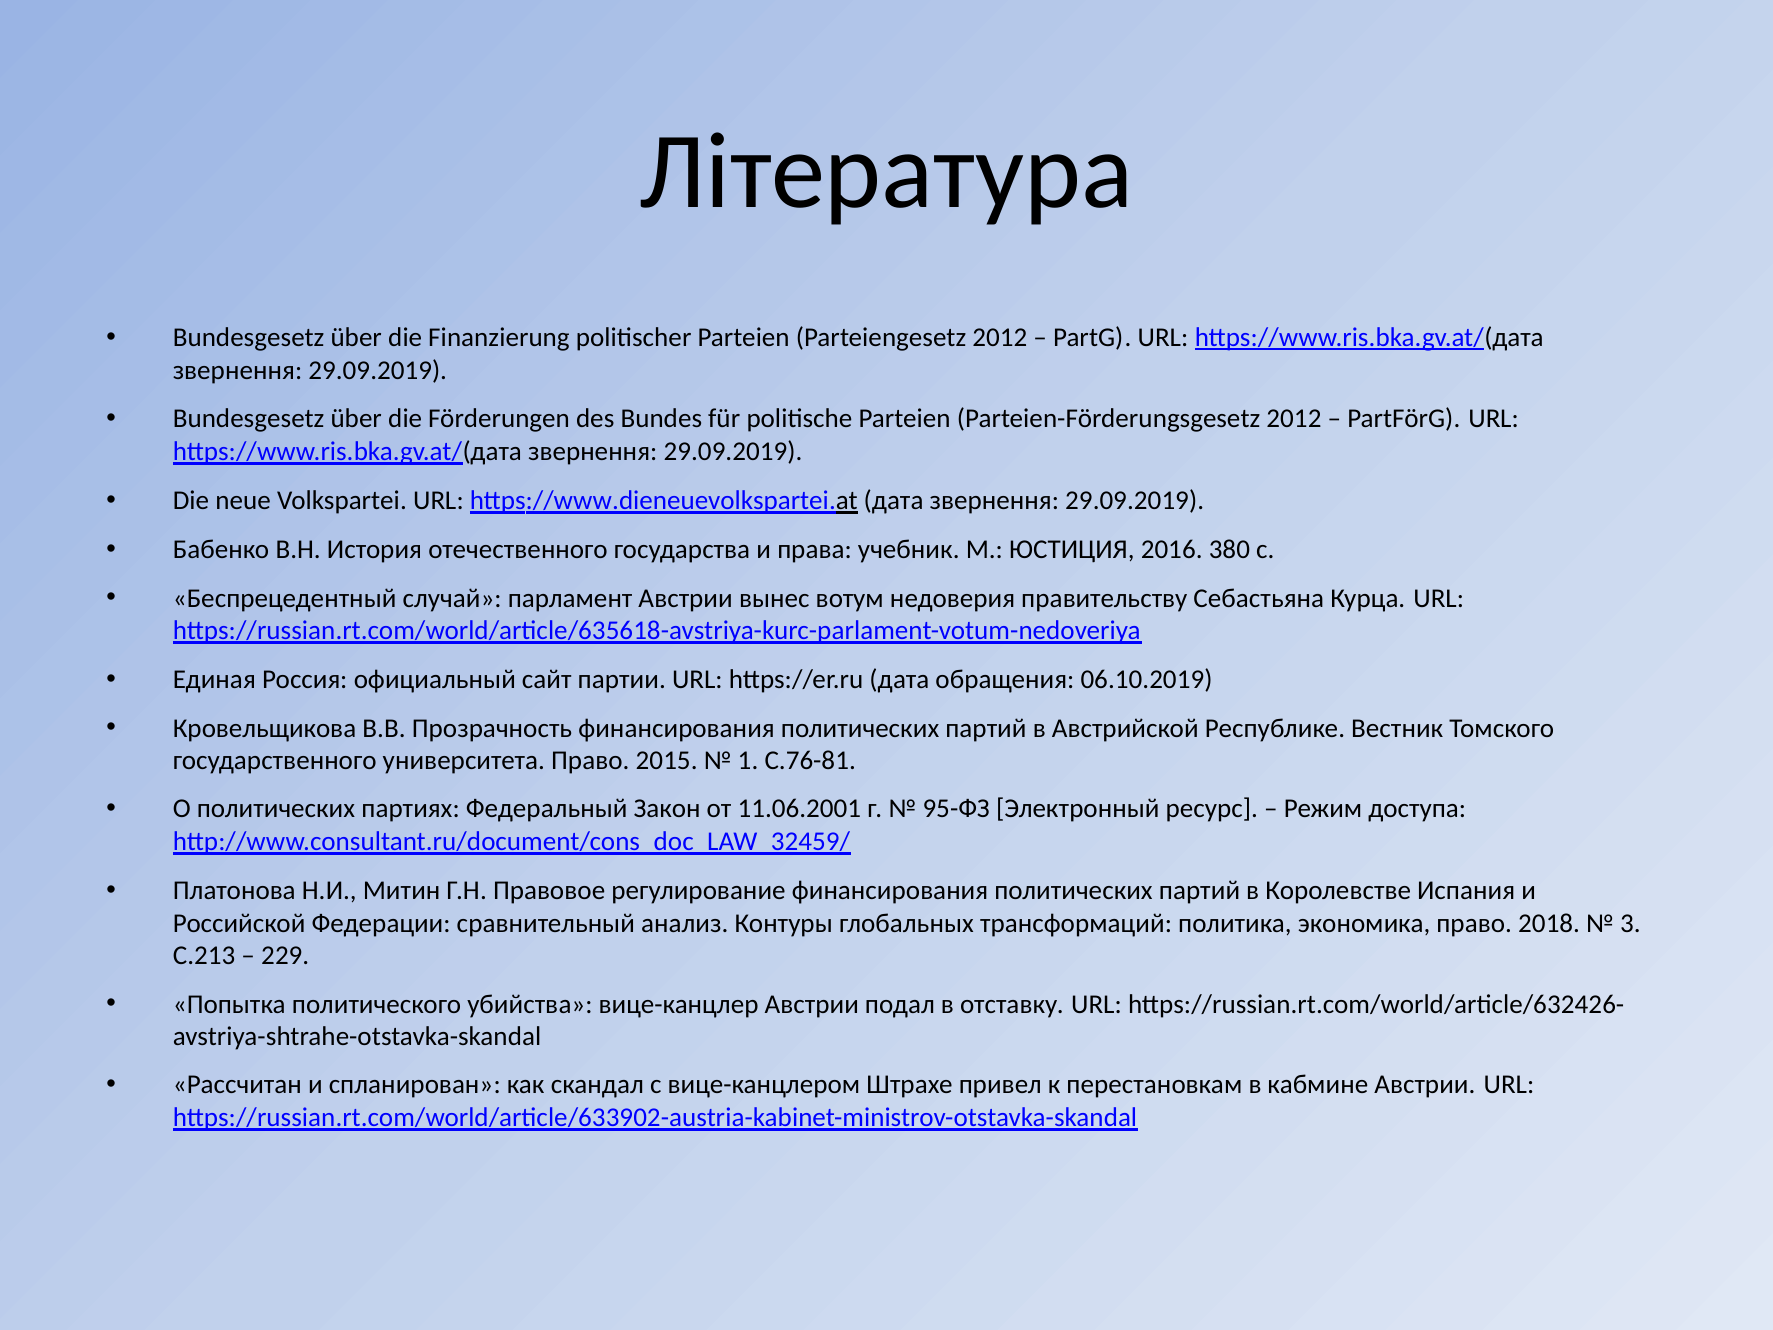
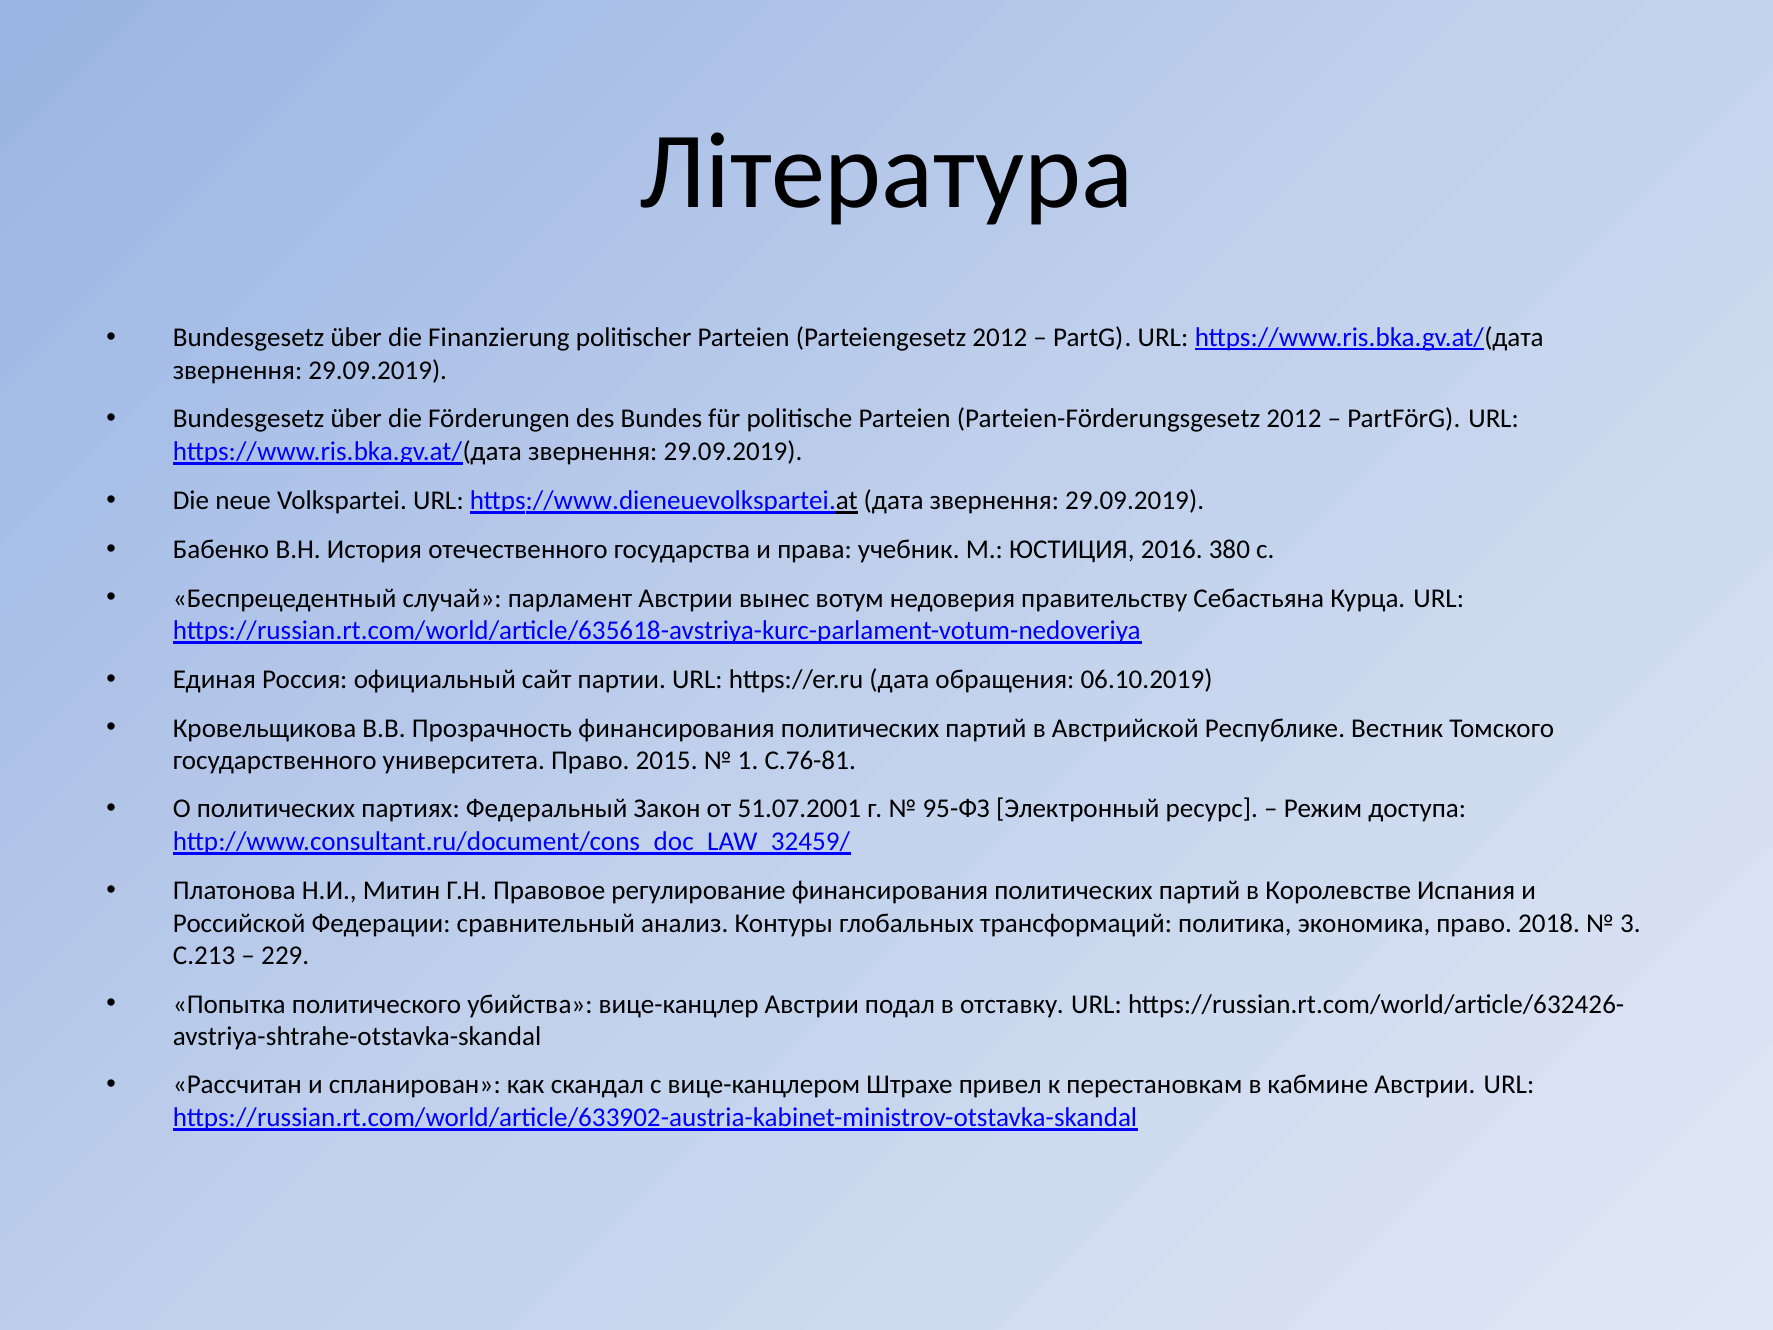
11.06.2001: 11.06.2001 -> 51.07.2001
